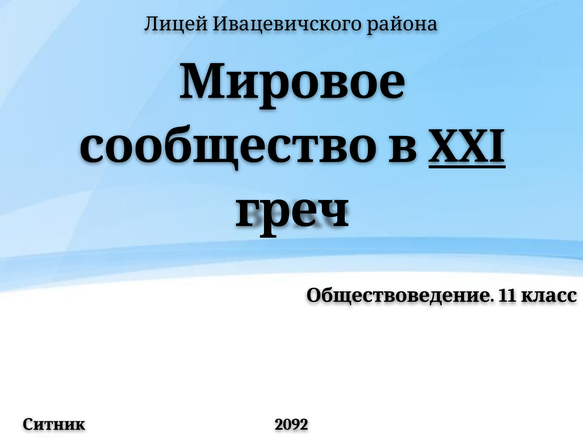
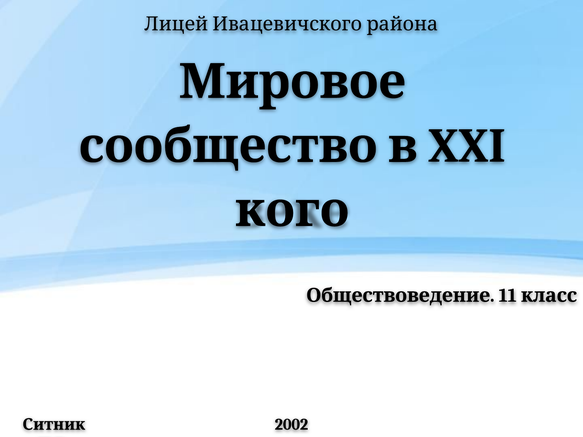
XXI underline: present -> none
греч: греч -> кого
2092: 2092 -> 2002
